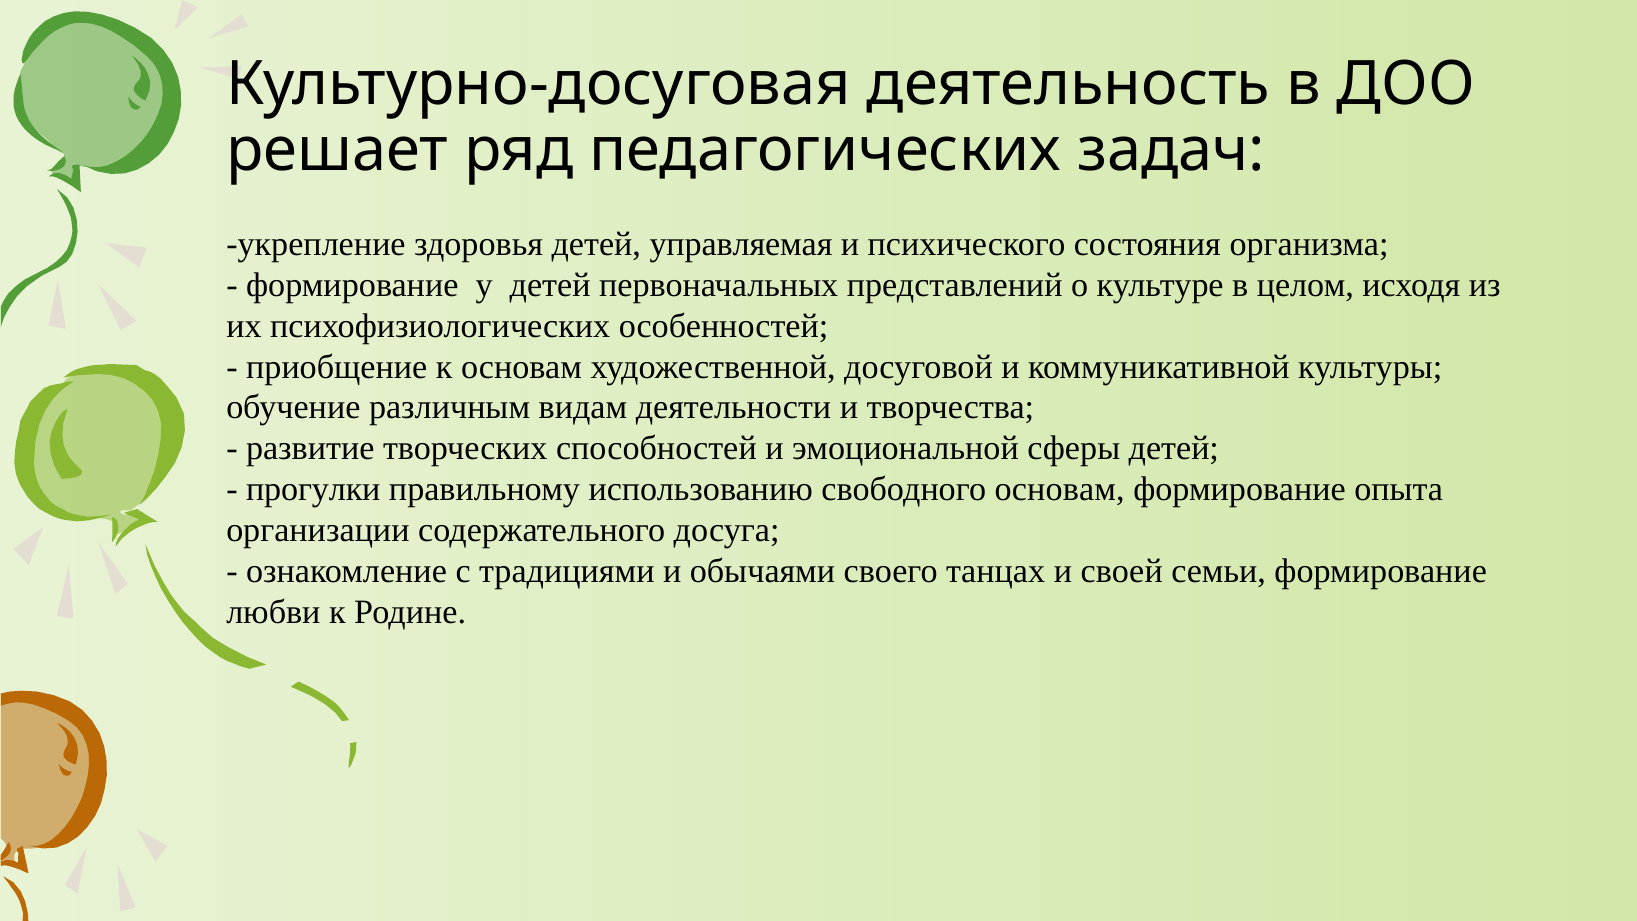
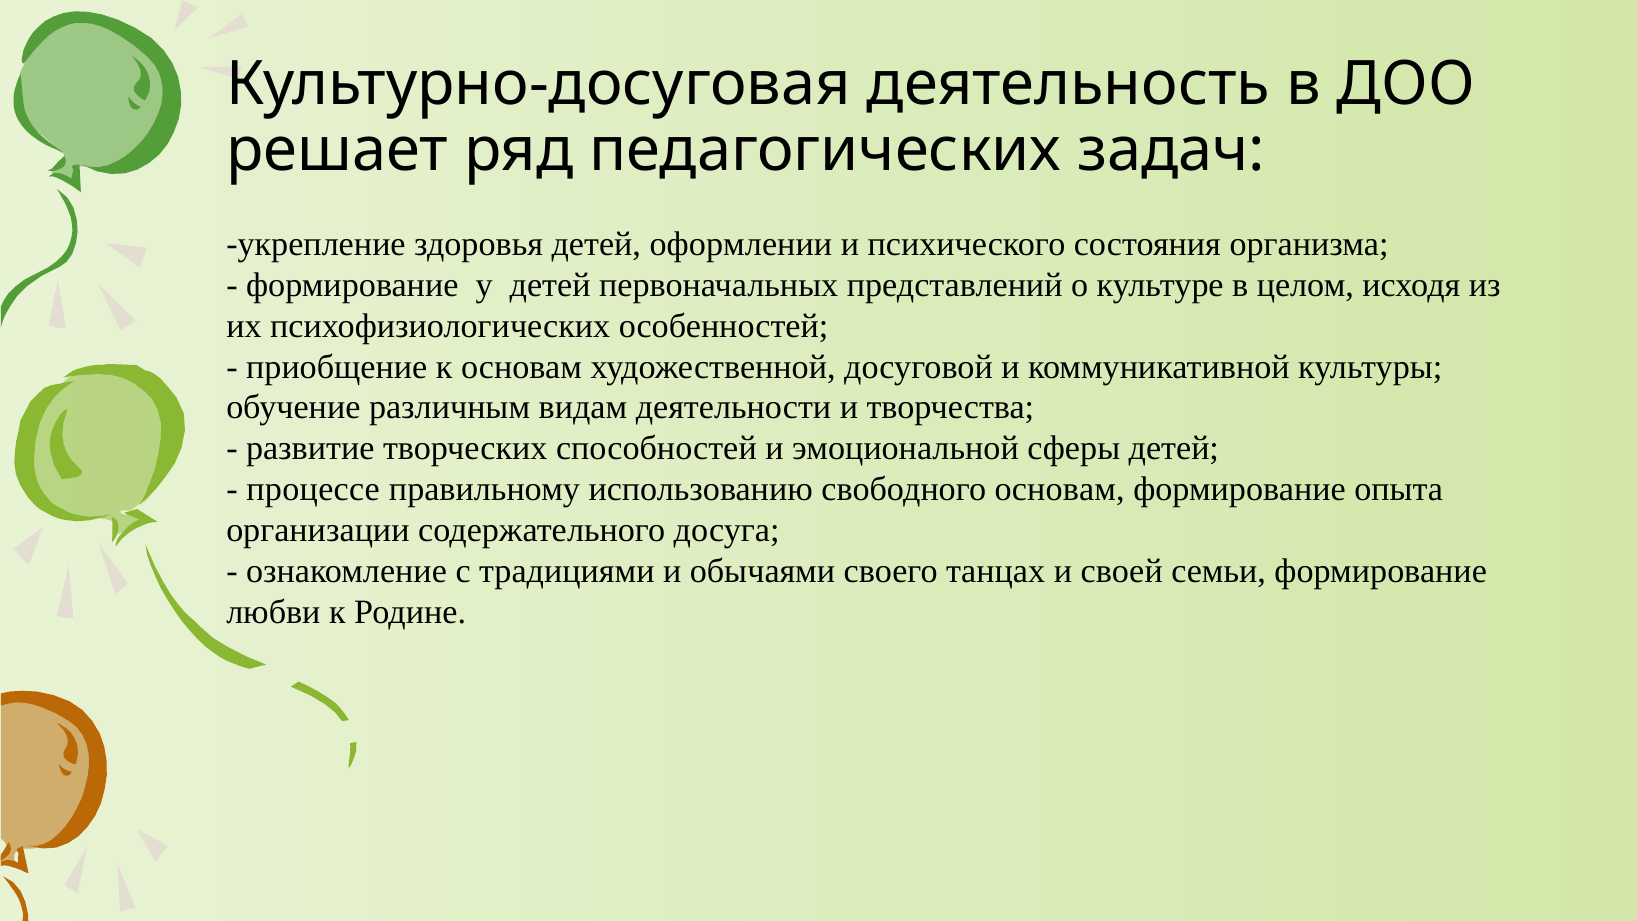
управляемая: управляемая -> оформлении
прогулки: прогулки -> процессе
